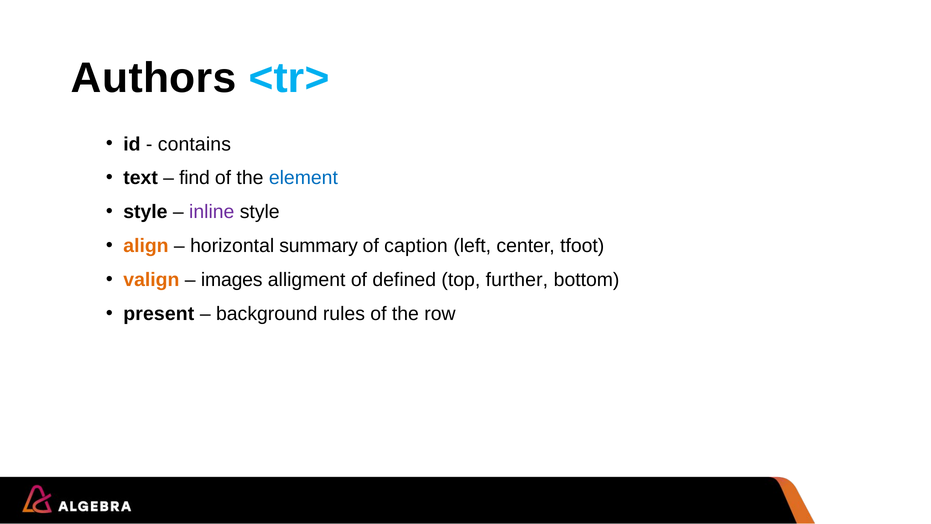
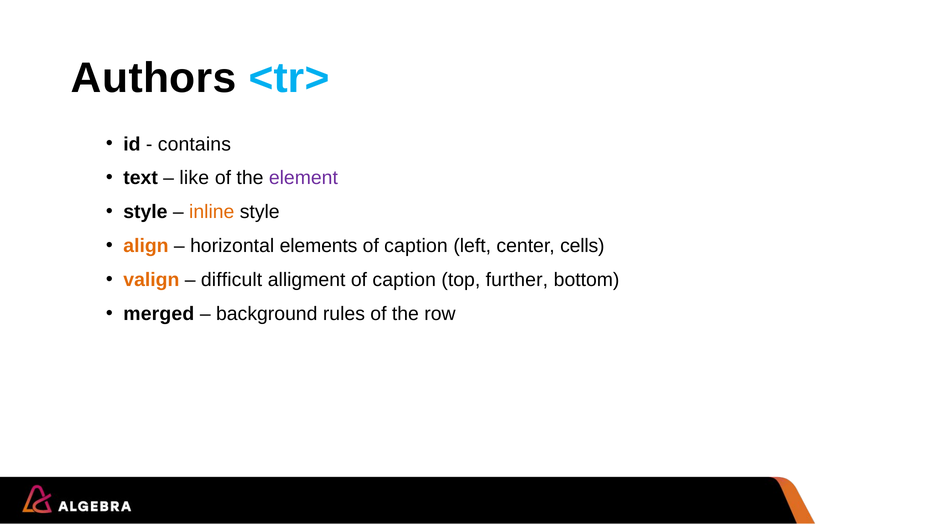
find: find -> like
element colour: blue -> purple
inline colour: purple -> orange
summary: summary -> elements
tfoot: tfoot -> cells
images: images -> difficult
alligment of defined: defined -> caption
present: present -> merged
